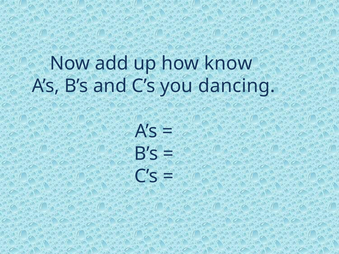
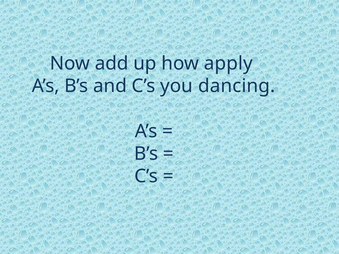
know: know -> apply
